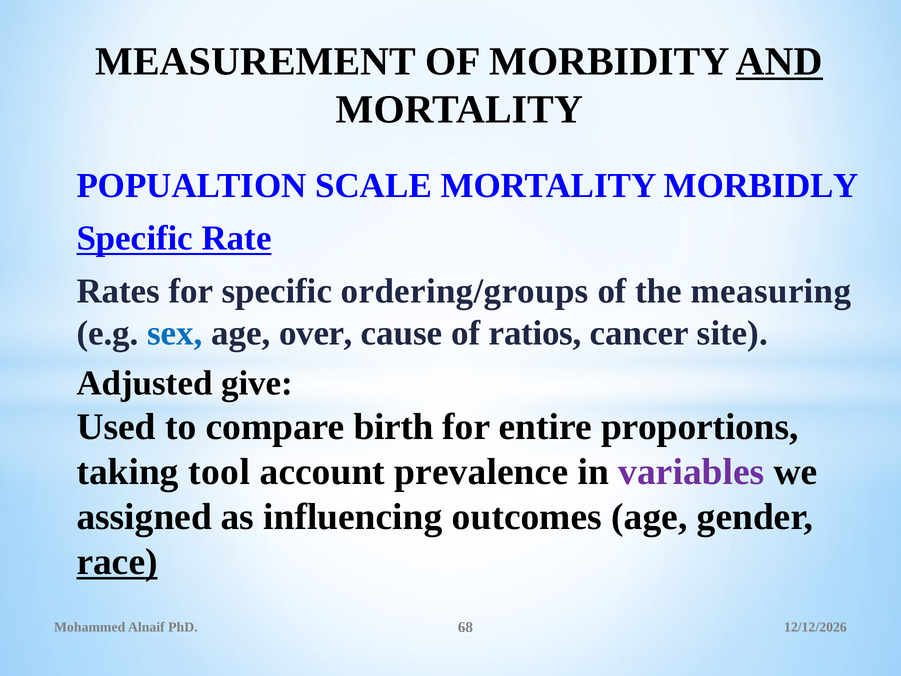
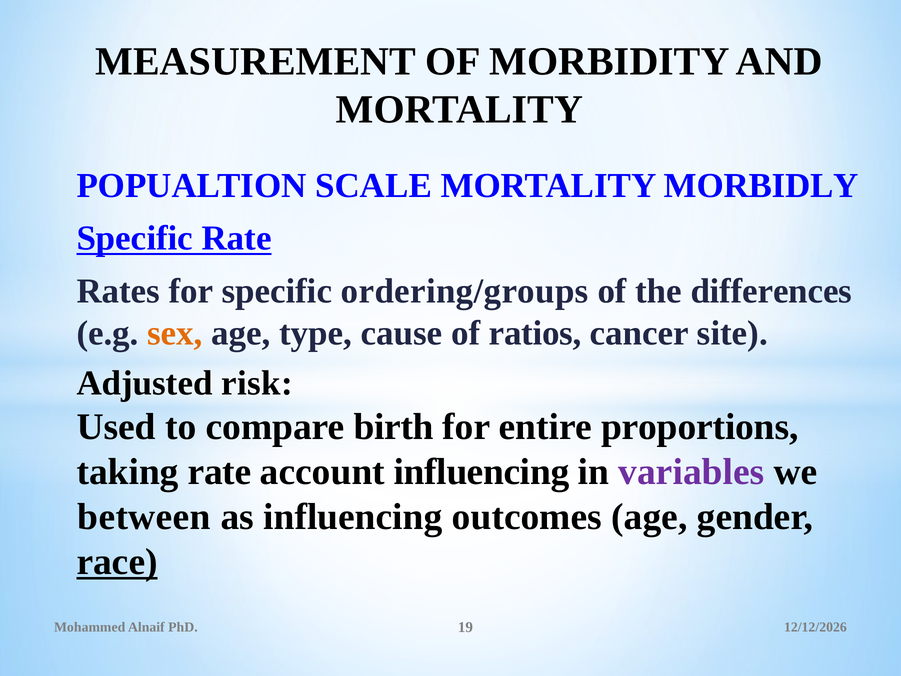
AND underline: present -> none
measuring: measuring -> differences
sex colour: blue -> orange
over: over -> type
give: give -> risk
taking tool: tool -> rate
account prevalence: prevalence -> influencing
assigned: assigned -> between
68: 68 -> 19
